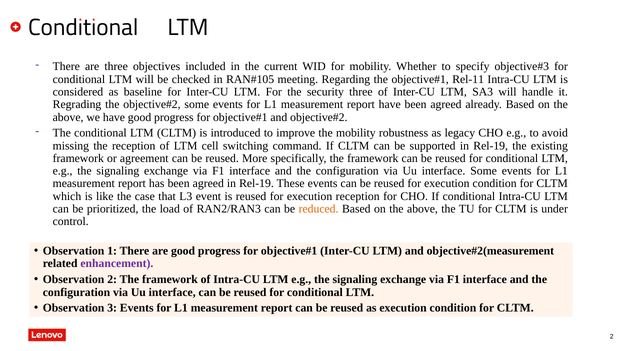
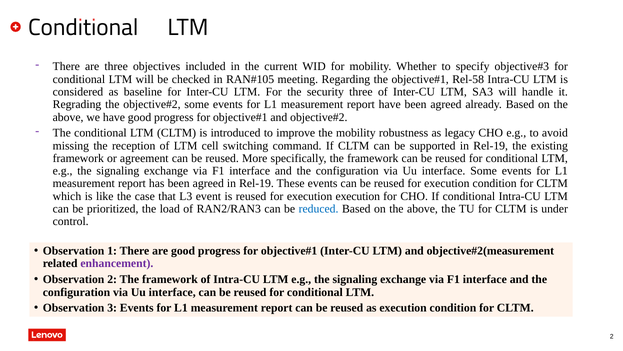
Rel-11: Rel-11 -> Rel-58
execution reception: reception -> execution
reduced colour: orange -> blue
